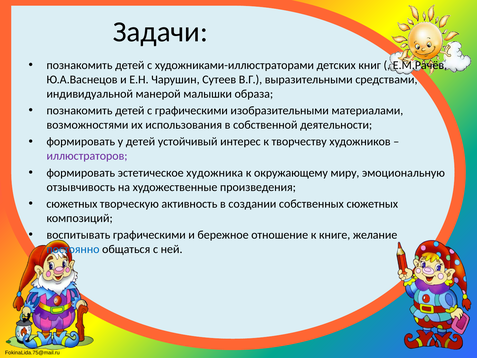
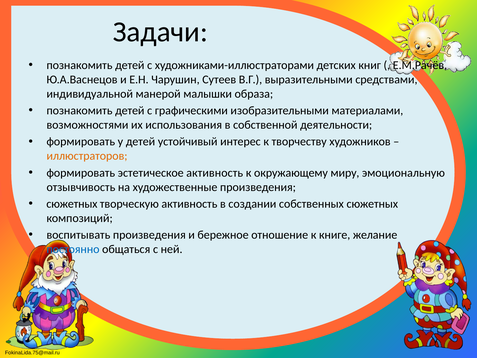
иллюстраторов colour: purple -> orange
эстетическое художника: художника -> активность
воспитывать графическими: графическими -> произведения
